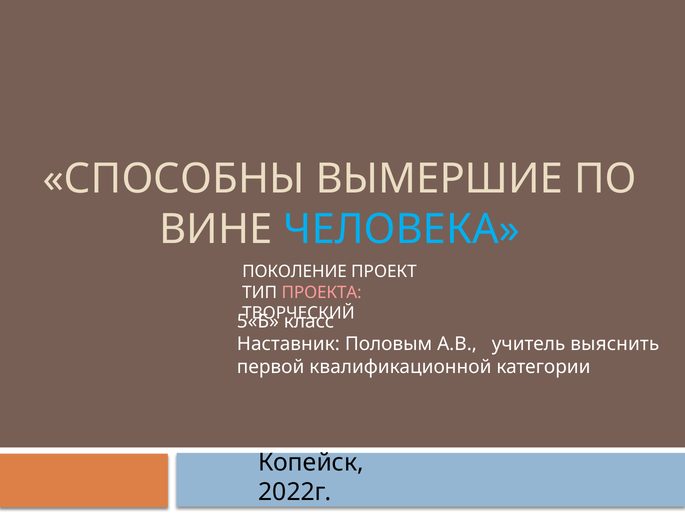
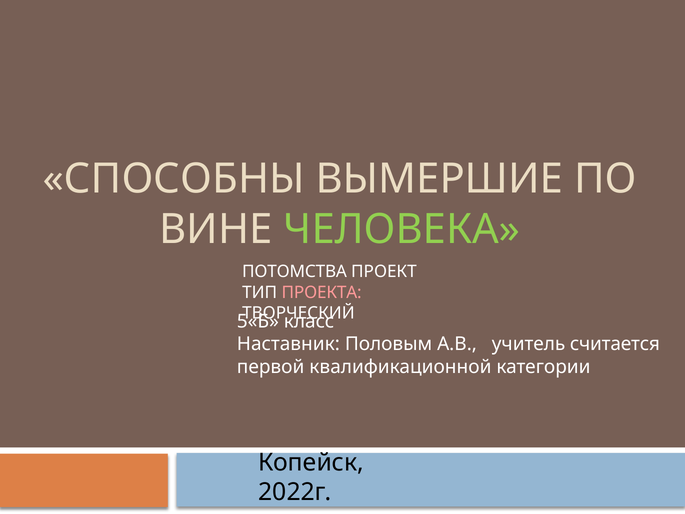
ЧЕЛОВЕКА colour: light blue -> light green
ПОКОЛЕНИЕ: ПОКОЛЕНИЕ -> ПОТОМСТВА
выяснить: выяснить -> считается
